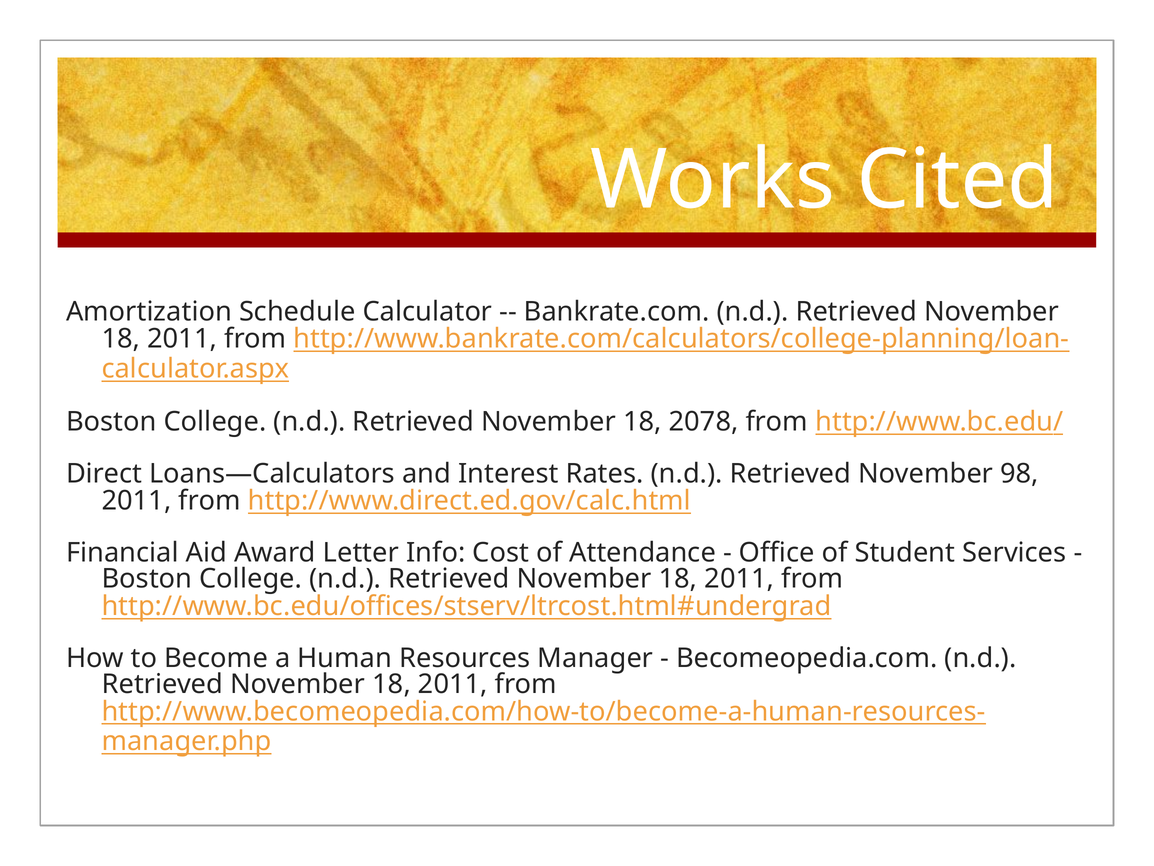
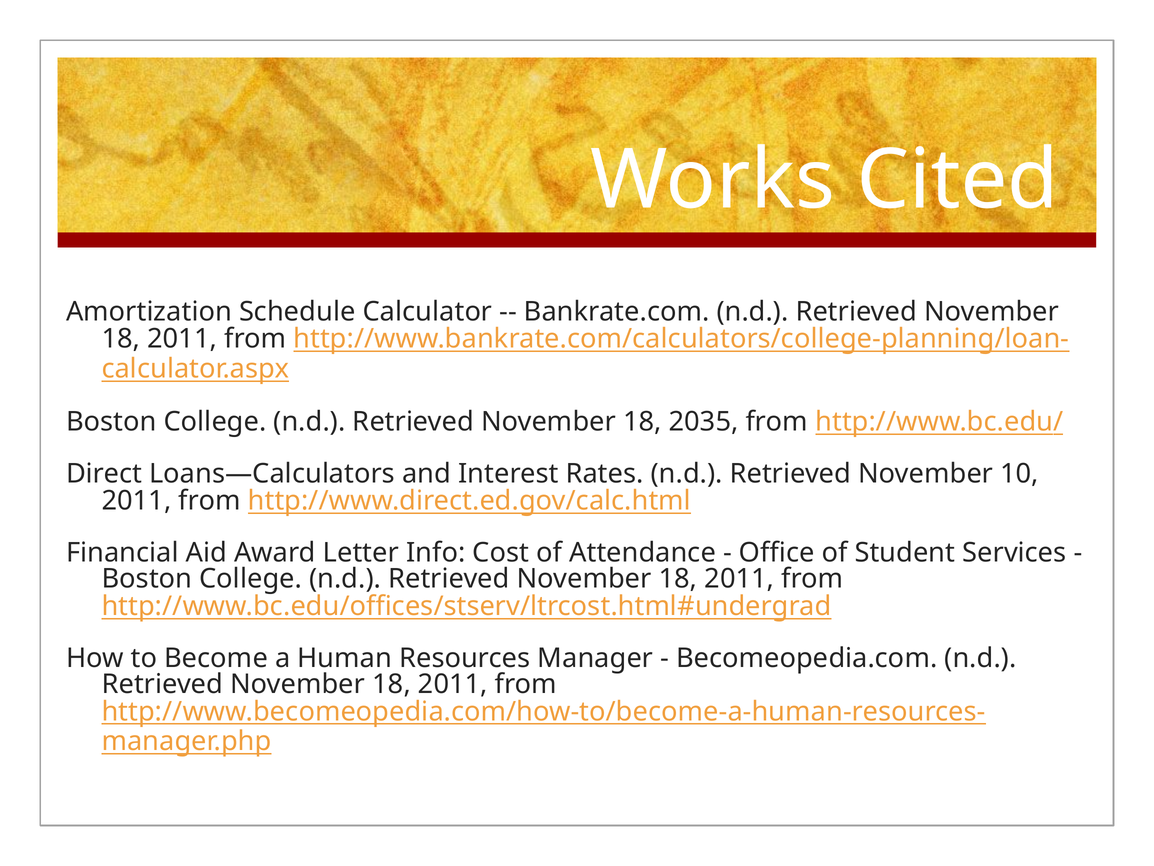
2078: 2078 -> 2035
98: 98 -> 10
